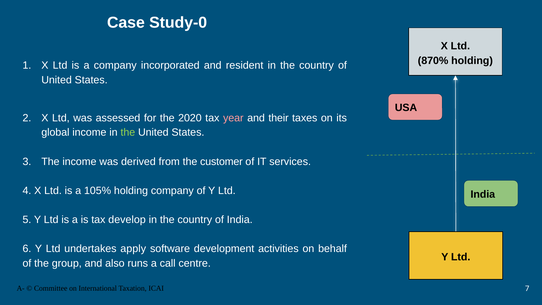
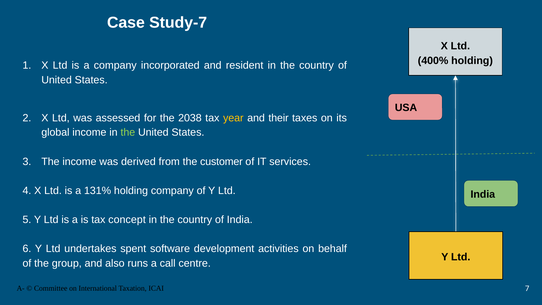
Study-0: Study-0 -> Study-7
870%: 870% -> 400%
2020: 2020 -> 2038
year colour: pink -> yellow
105%: 105% -> 131%
develop: develop -> concept
apply: apply -> spent
